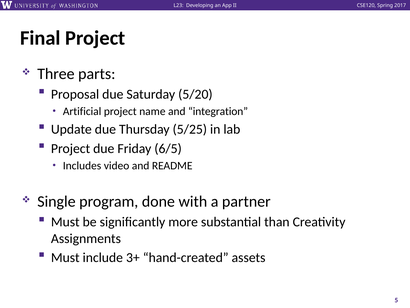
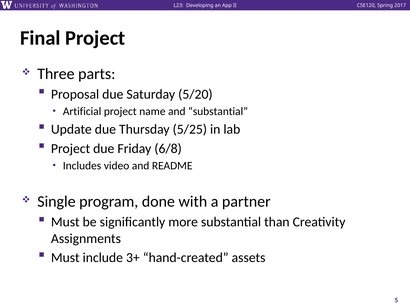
and integration: integration -> substantial
6/5: 6/5 -> 6/8
